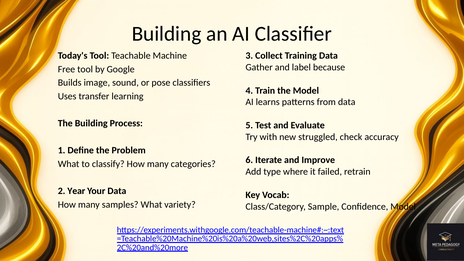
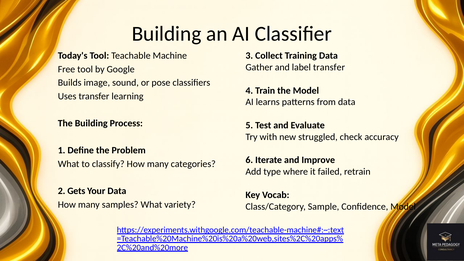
label because: because -> transfer
Year: Year -> Gets
